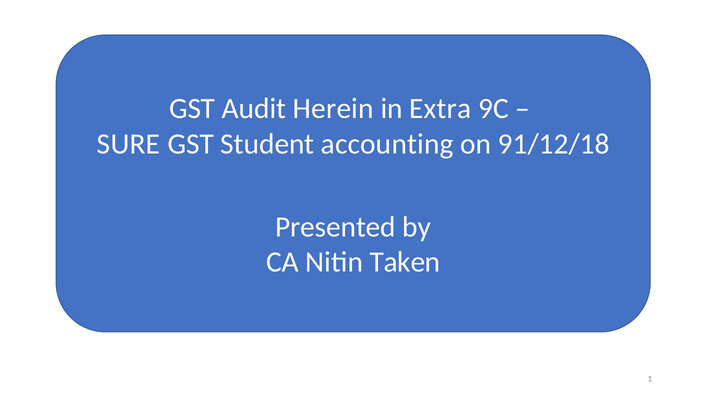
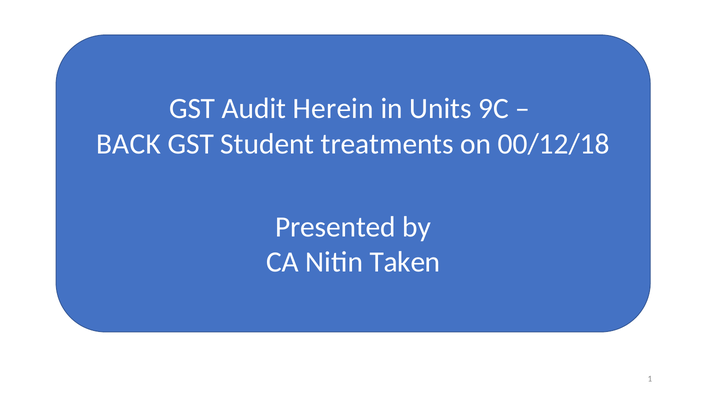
Extra: Extra -> Units
SURE: SURE -> BACK
accounting: accounting -> treatments
91/12/18: 91/12/18 -> 00/12/18
